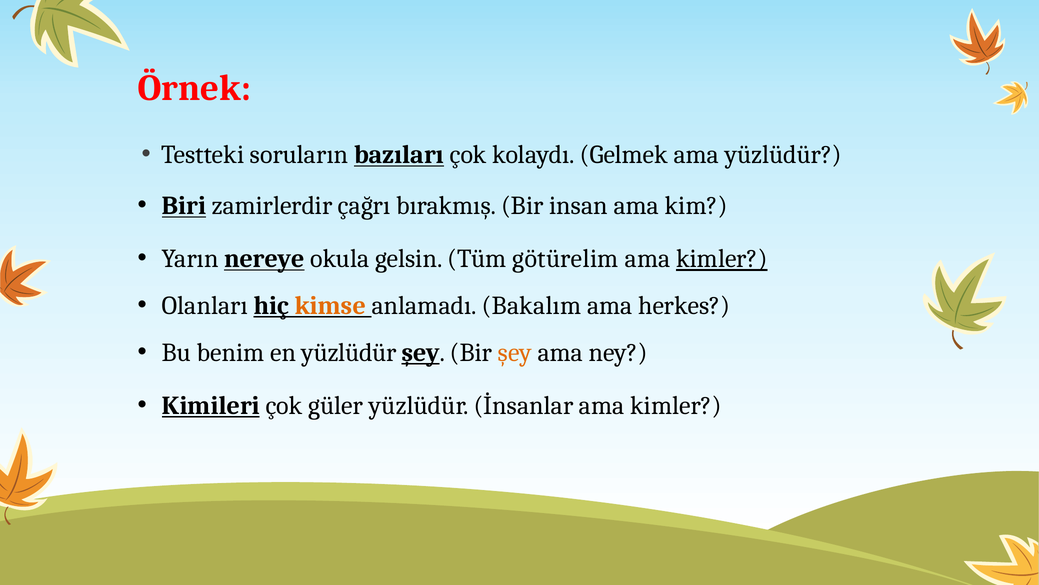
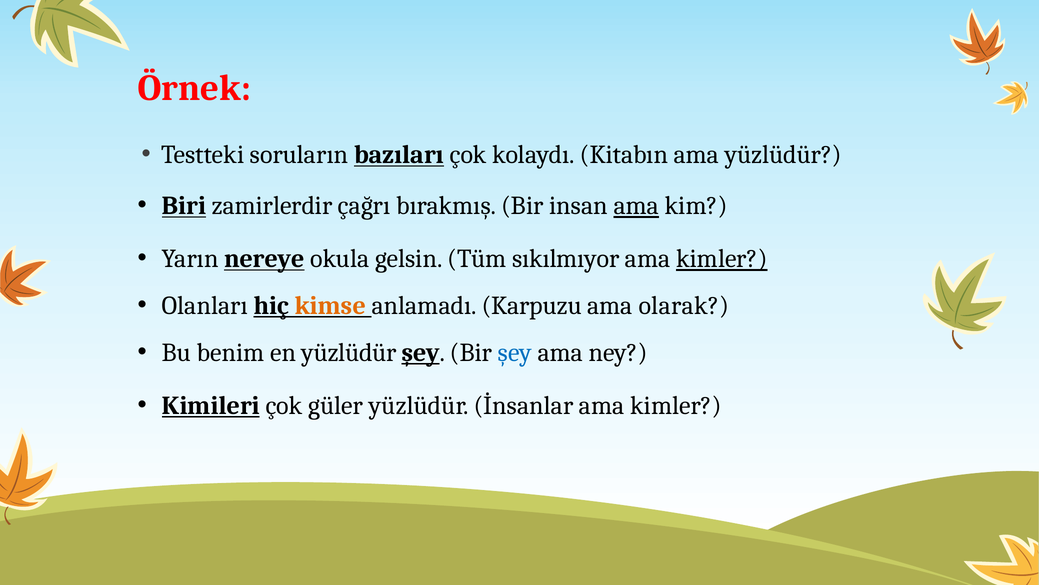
Gelmek: Gelmek -> Kitabın
ama at (636, 206) underline: none -> present
götürelim: götürelim -> sıkılmıyor
Bakalım: Bakalım -> Karpuzu
herkes: herkes -> olarak
şey at (515, 352) colour: orange -> blue
